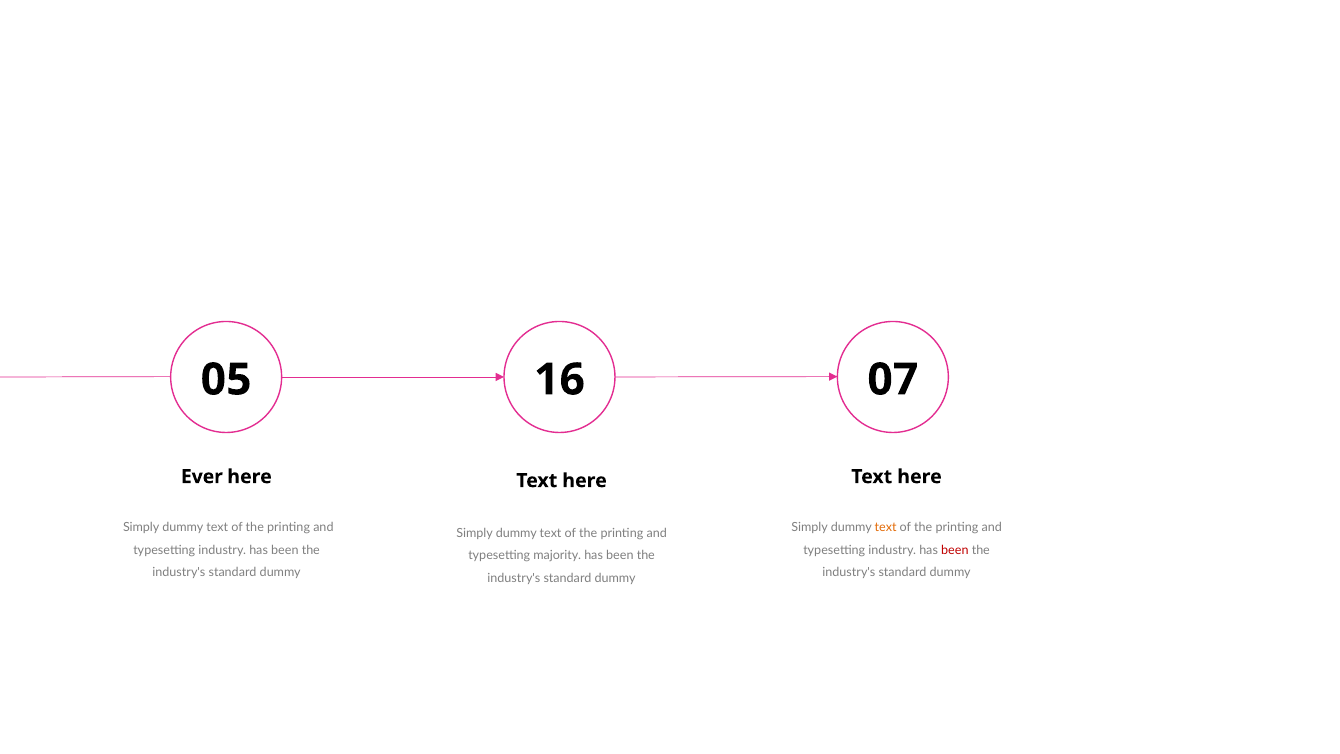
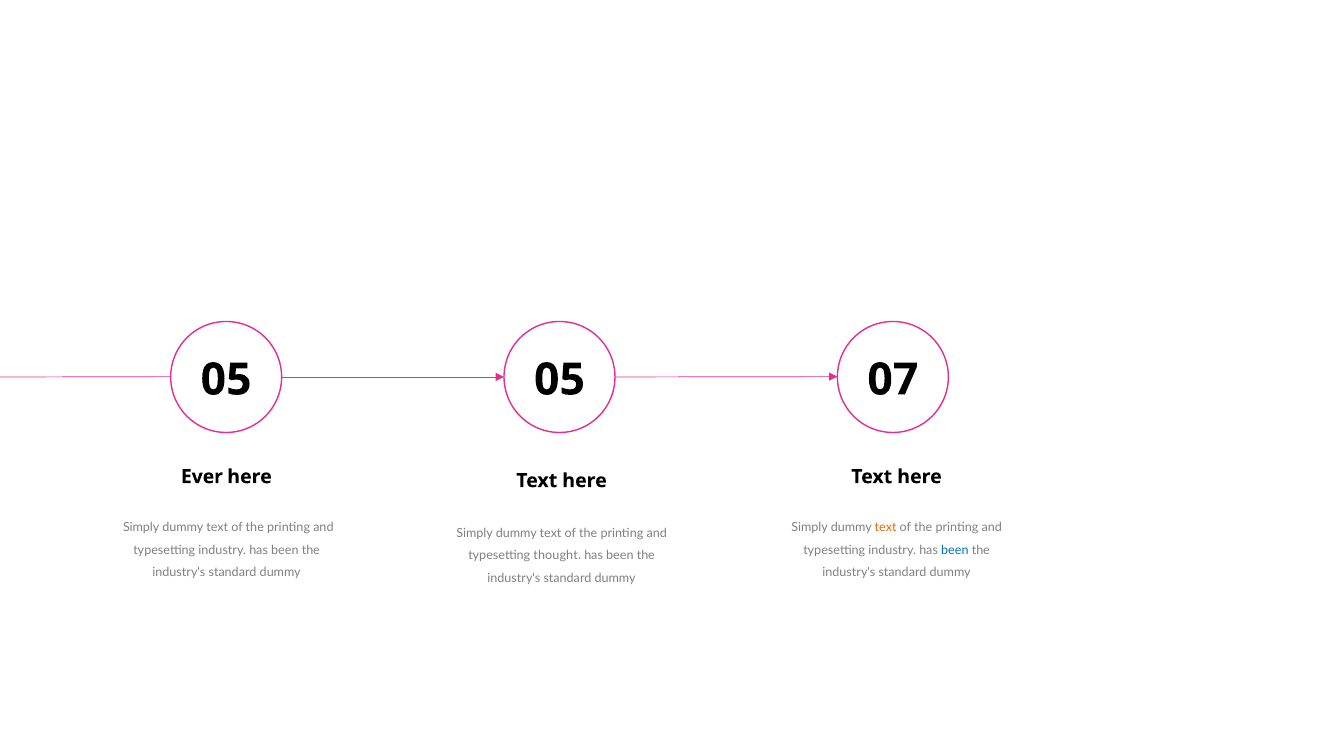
05 16: 16 -> 05
been at (955, 550) colour: red -> blue
majority: majority -> thought
